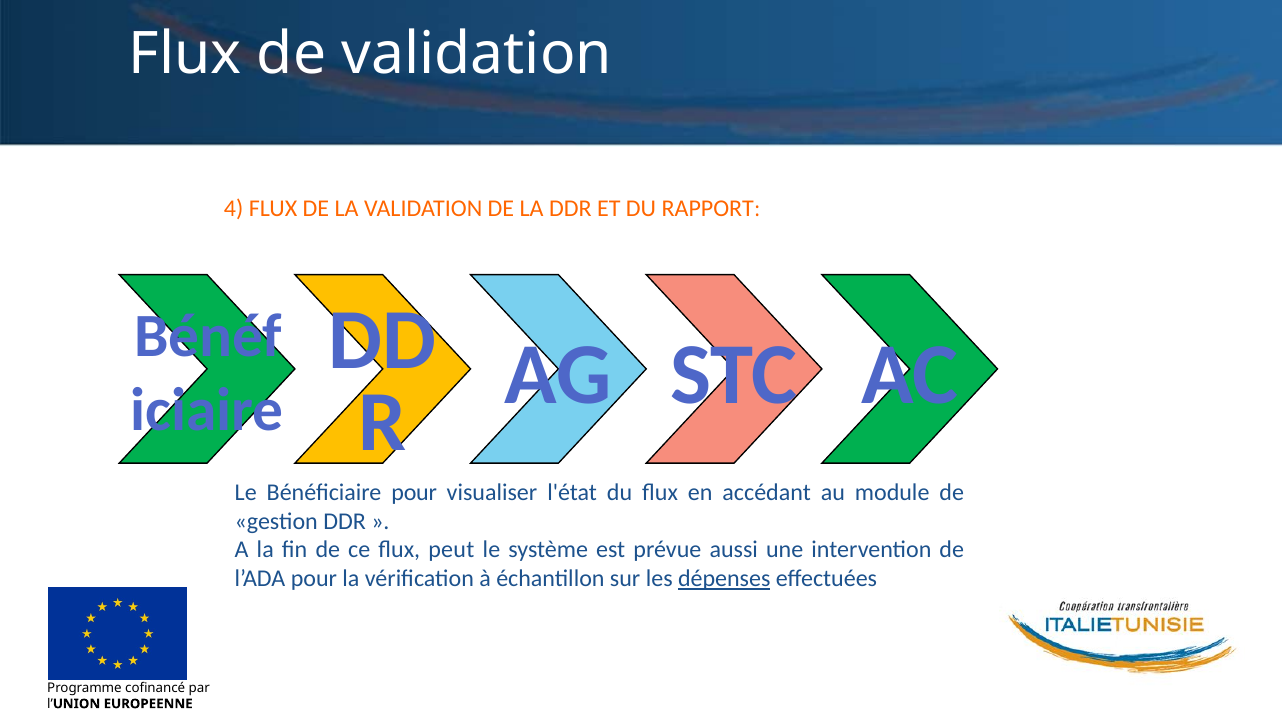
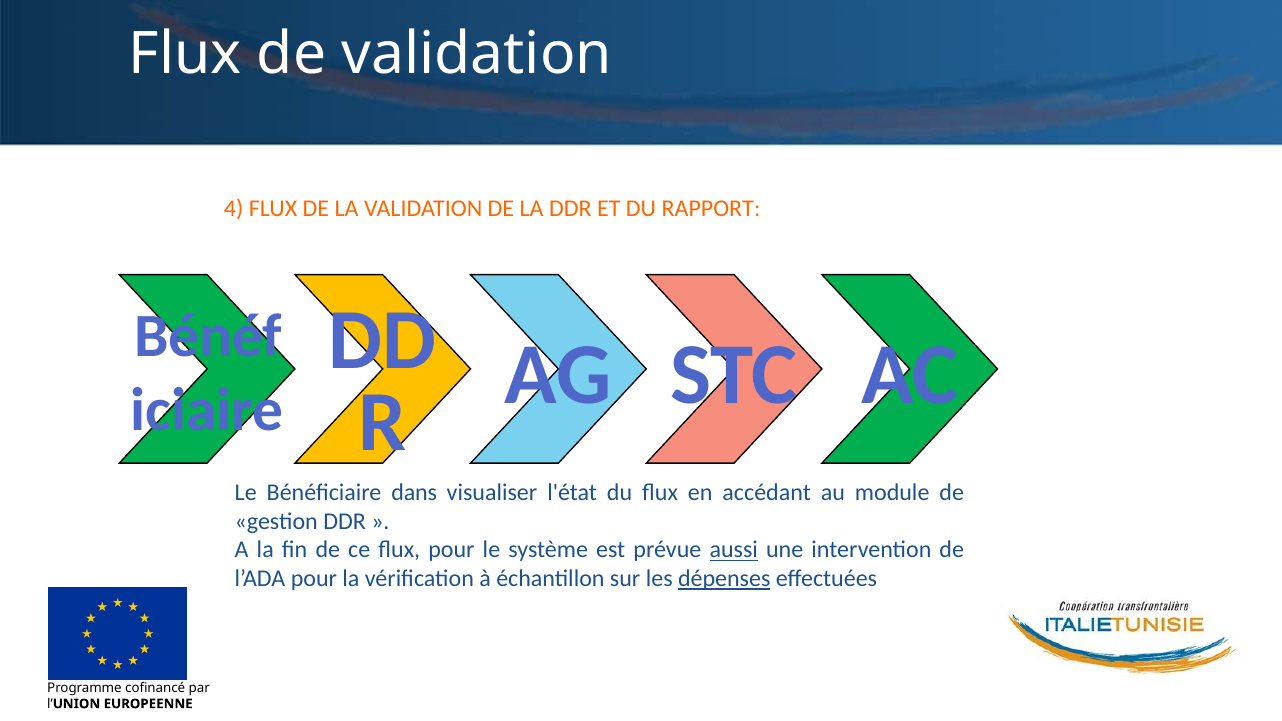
Bénéficiaire pour: pour -> dans
flux peut: peut -> pour
aussi underline: none -> present
